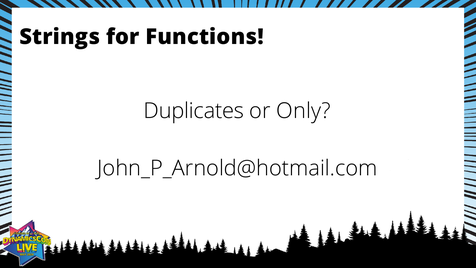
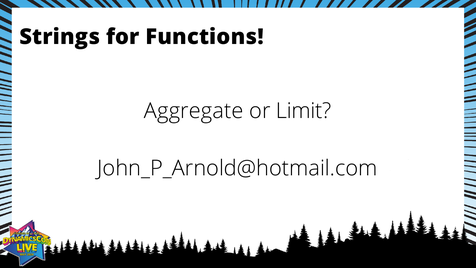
Duplicates: Duplicates -> Aggregate
Only: Only -> Limit
